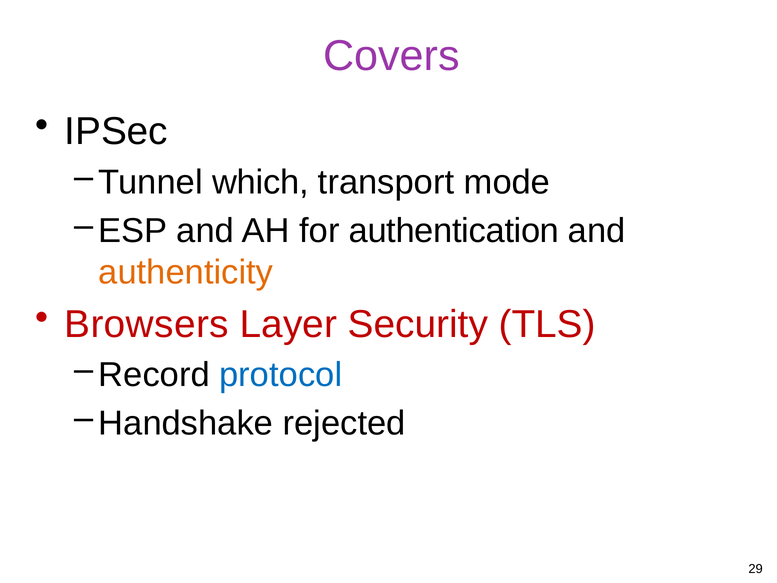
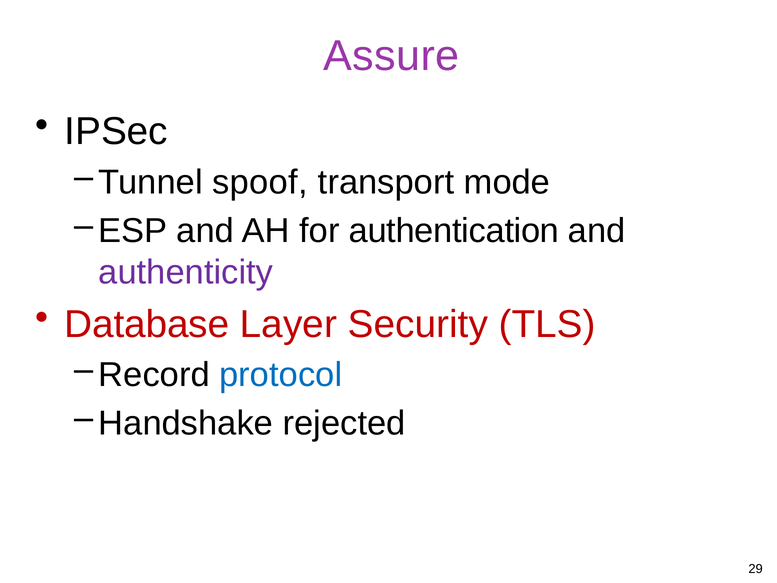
Covers: Covers -> Assure
which: which -> spoof
authenticity colour: orange -> purple
Browsers: Browsers -> Database
